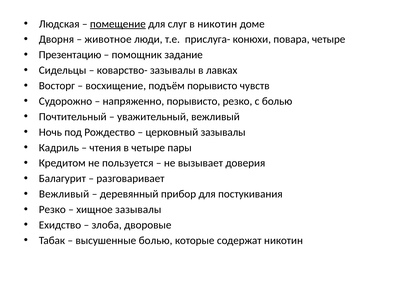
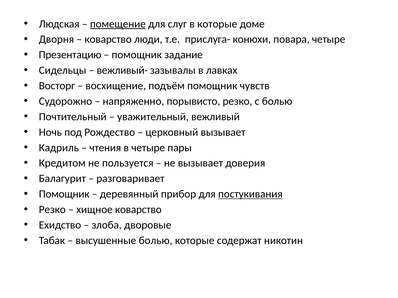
в никотин: никотин -> которые
животное at (108, 39): животное -> коварство
коварство-: коварство- -> вежливый-
подъём порывисто: порывисто -> помощник
церковный зазывалы: зазывалы -> вызывает
Вежливый at (64, 194): Вежливый -> Помощник
постукивания underline: none -> present
хищное зазывалы: зазывалы -> коварство
